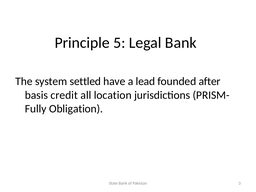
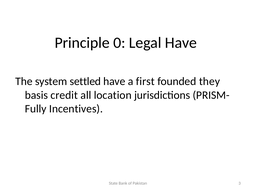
5: 5 -> 0
Legal Bank: Bank -> Have
lead: lead -> first
after: after -> they
Obligation: Obligation -> Incentives
